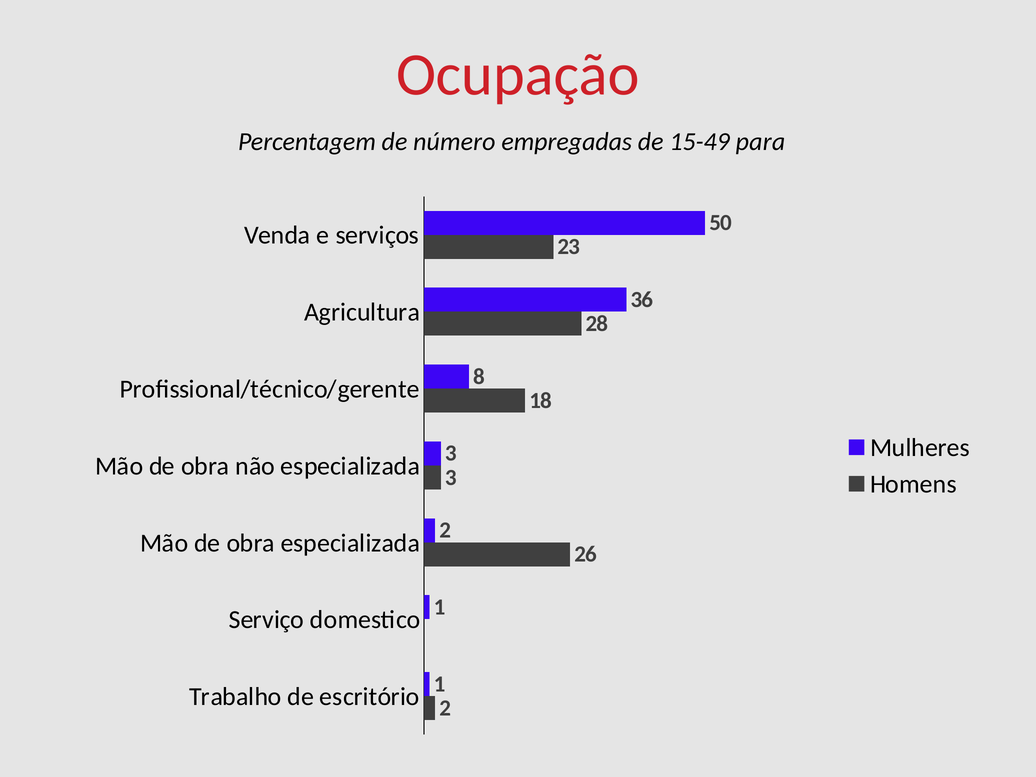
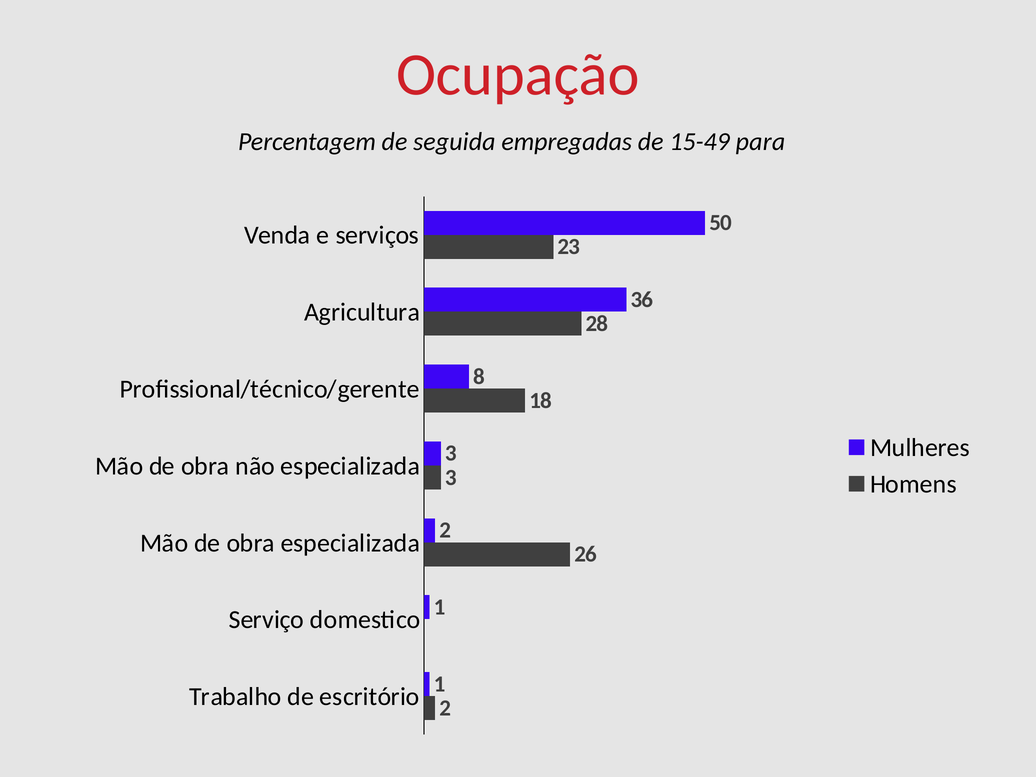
número: número -> seguida
